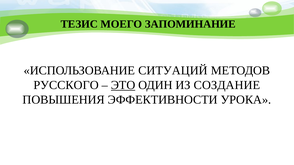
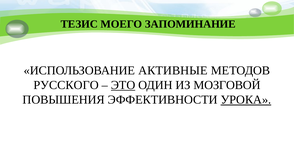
СИТУАЦИЙ: СИТУАЦИЙ -> АКТИВНЫЕ
СОЗДАНИЕ: СОЗДАНИЕ -> МОЗГОВОЙ
УРОКА underline: none -> present
